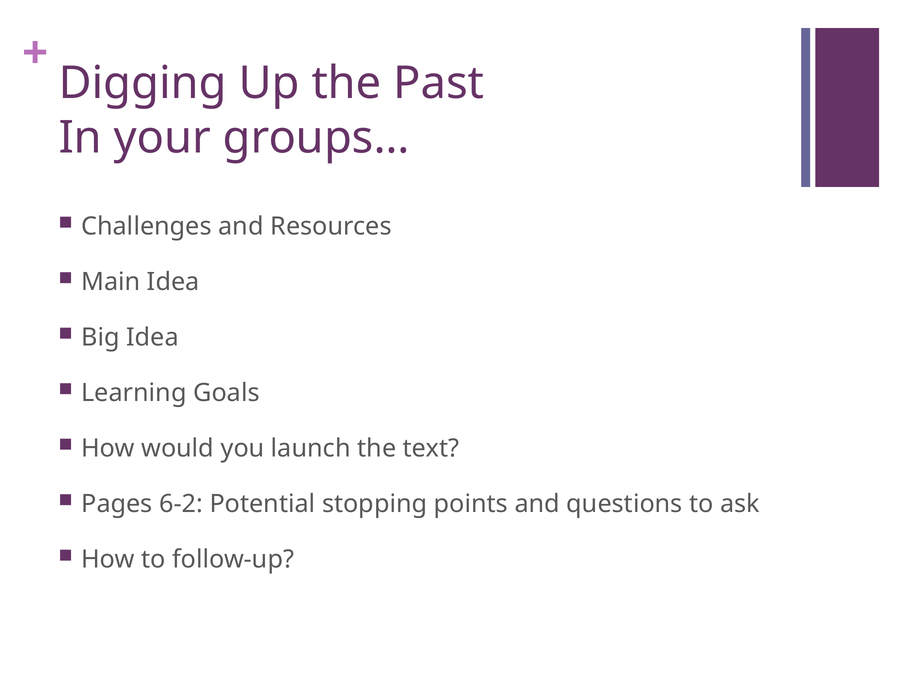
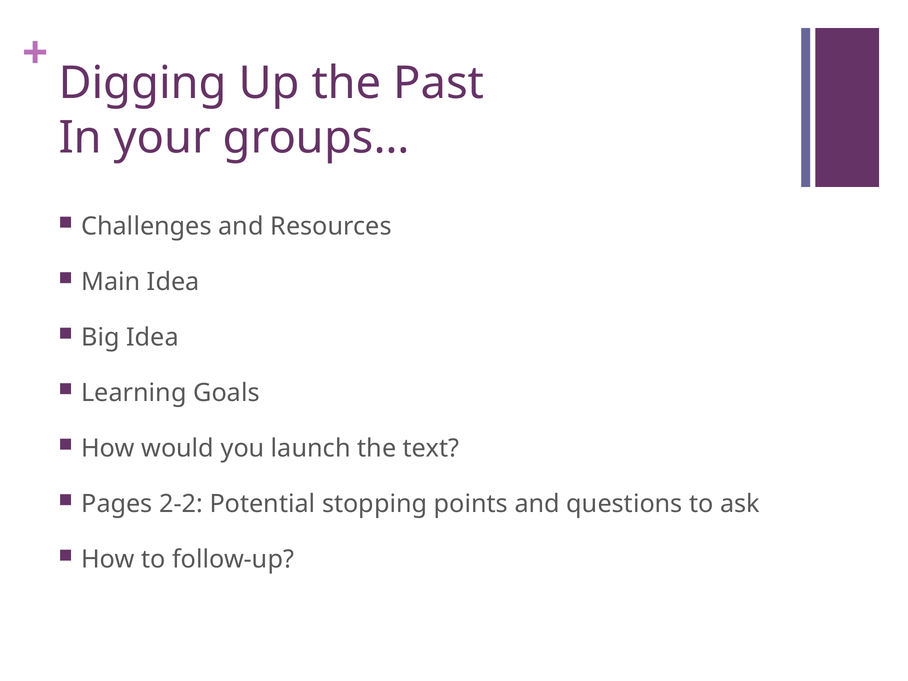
6-2: 6-2 -> 2-2
